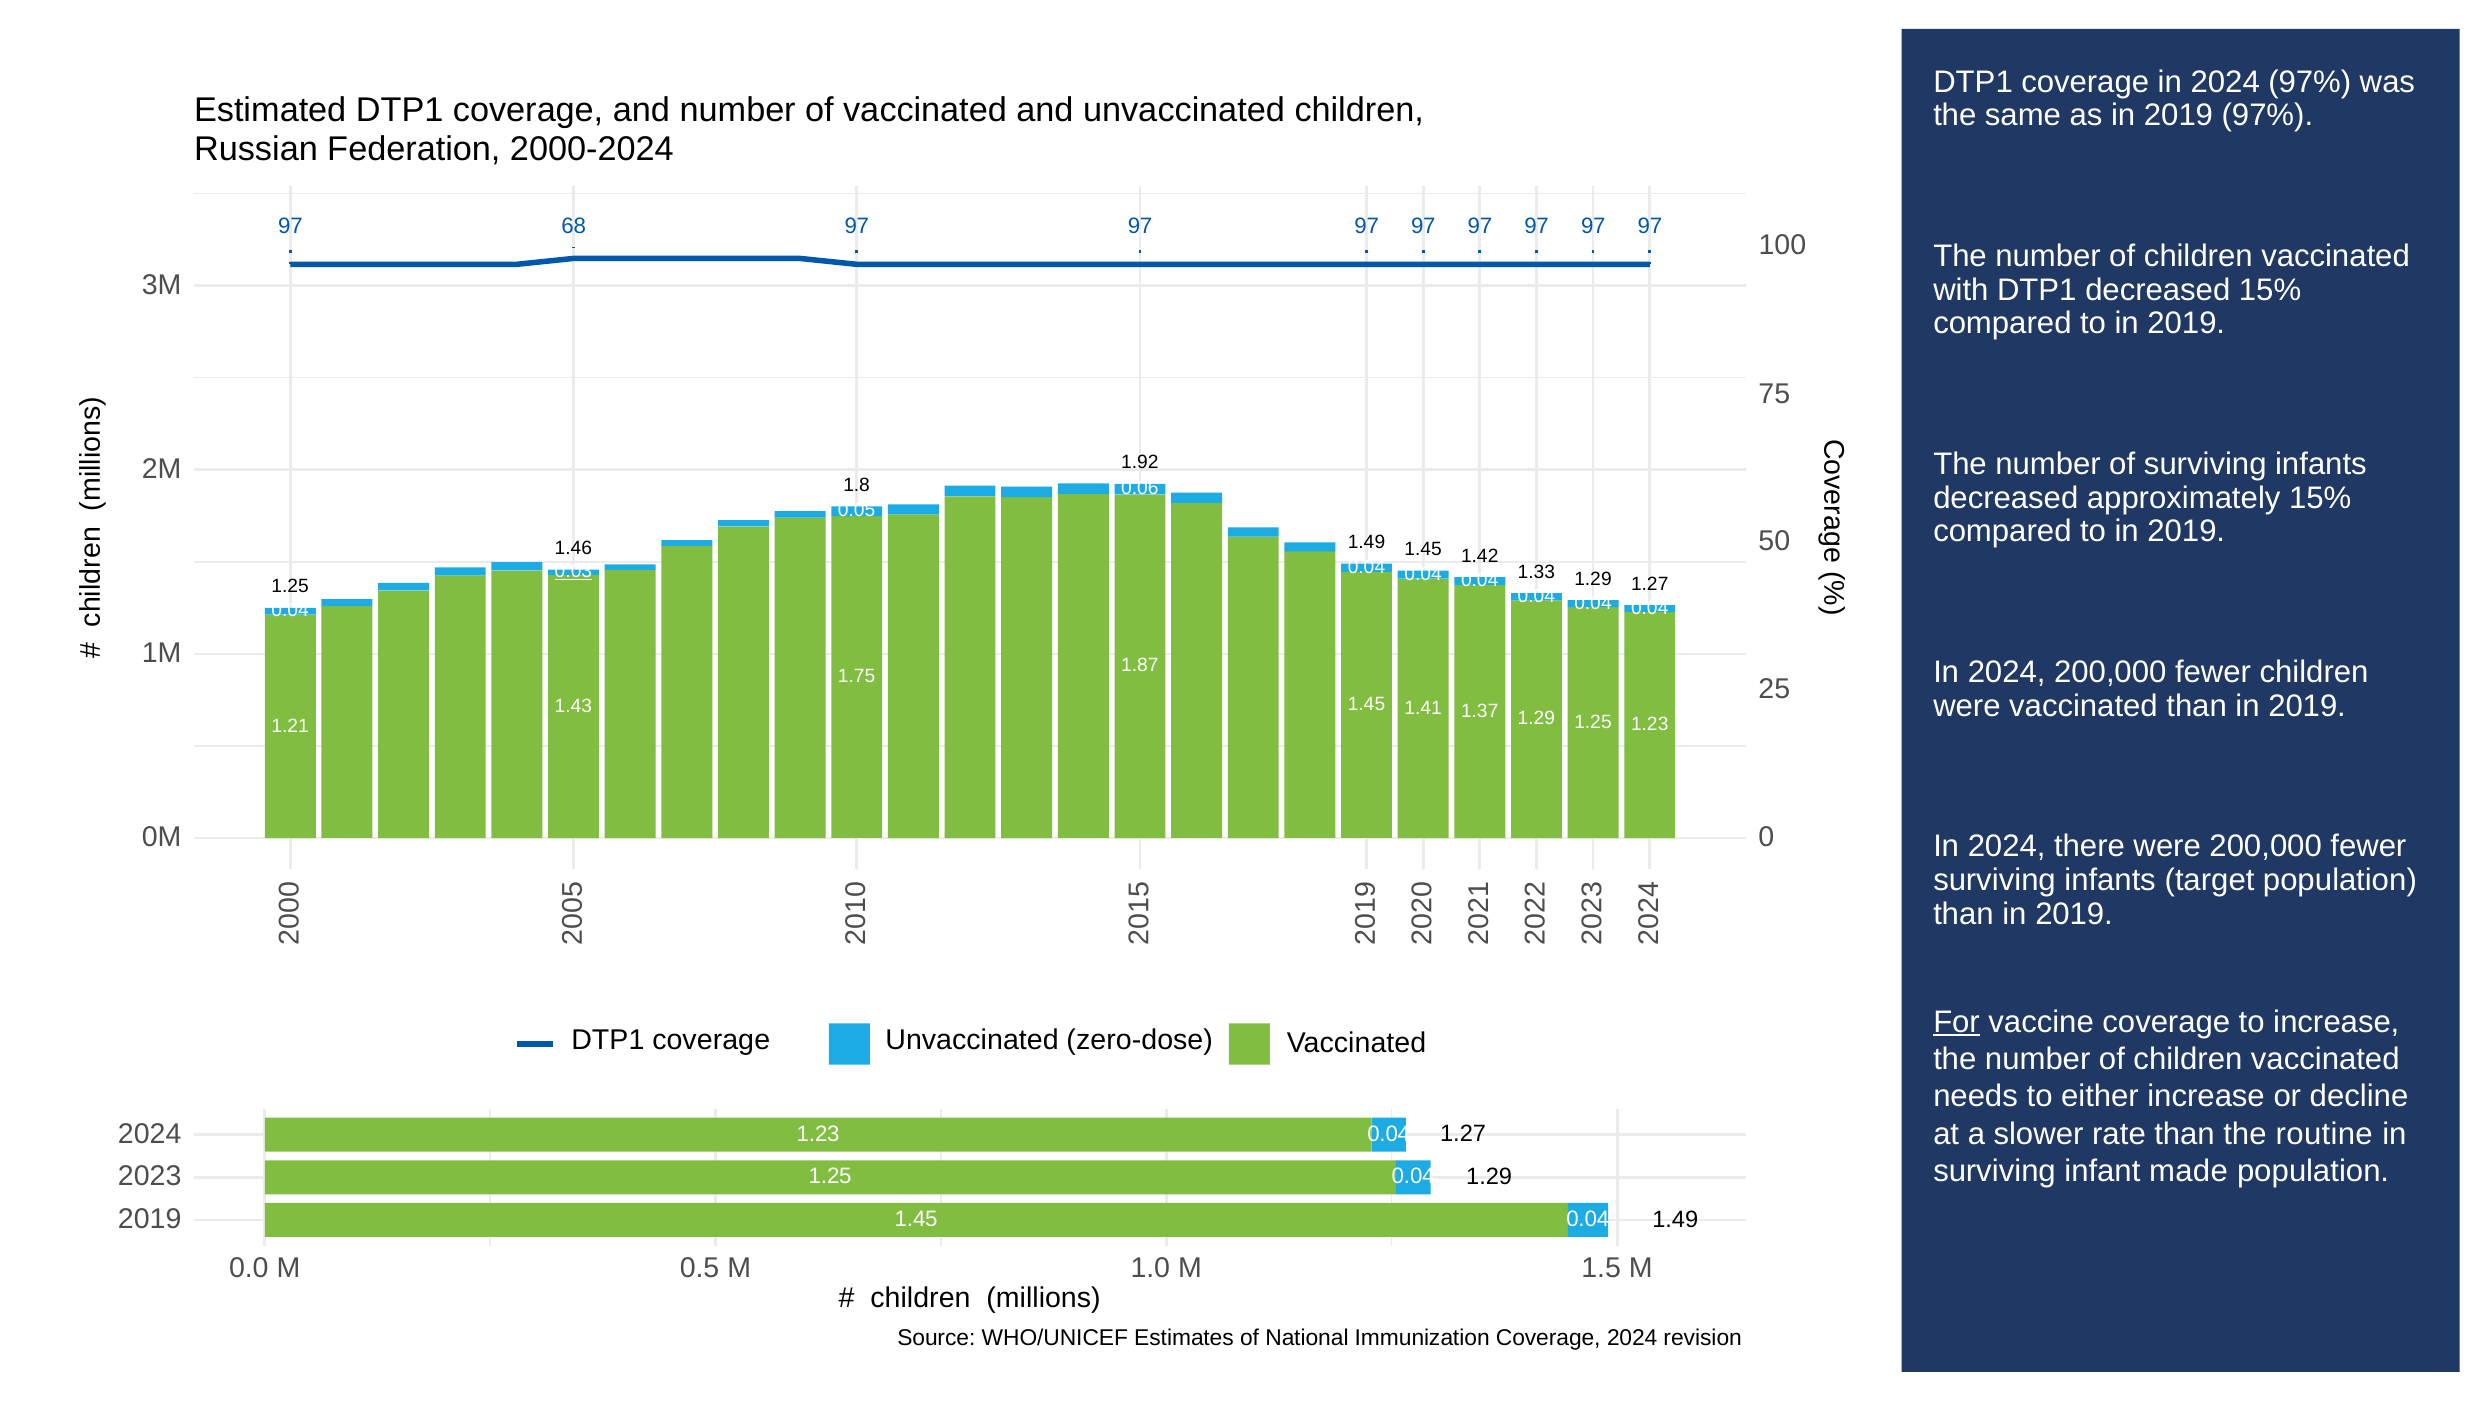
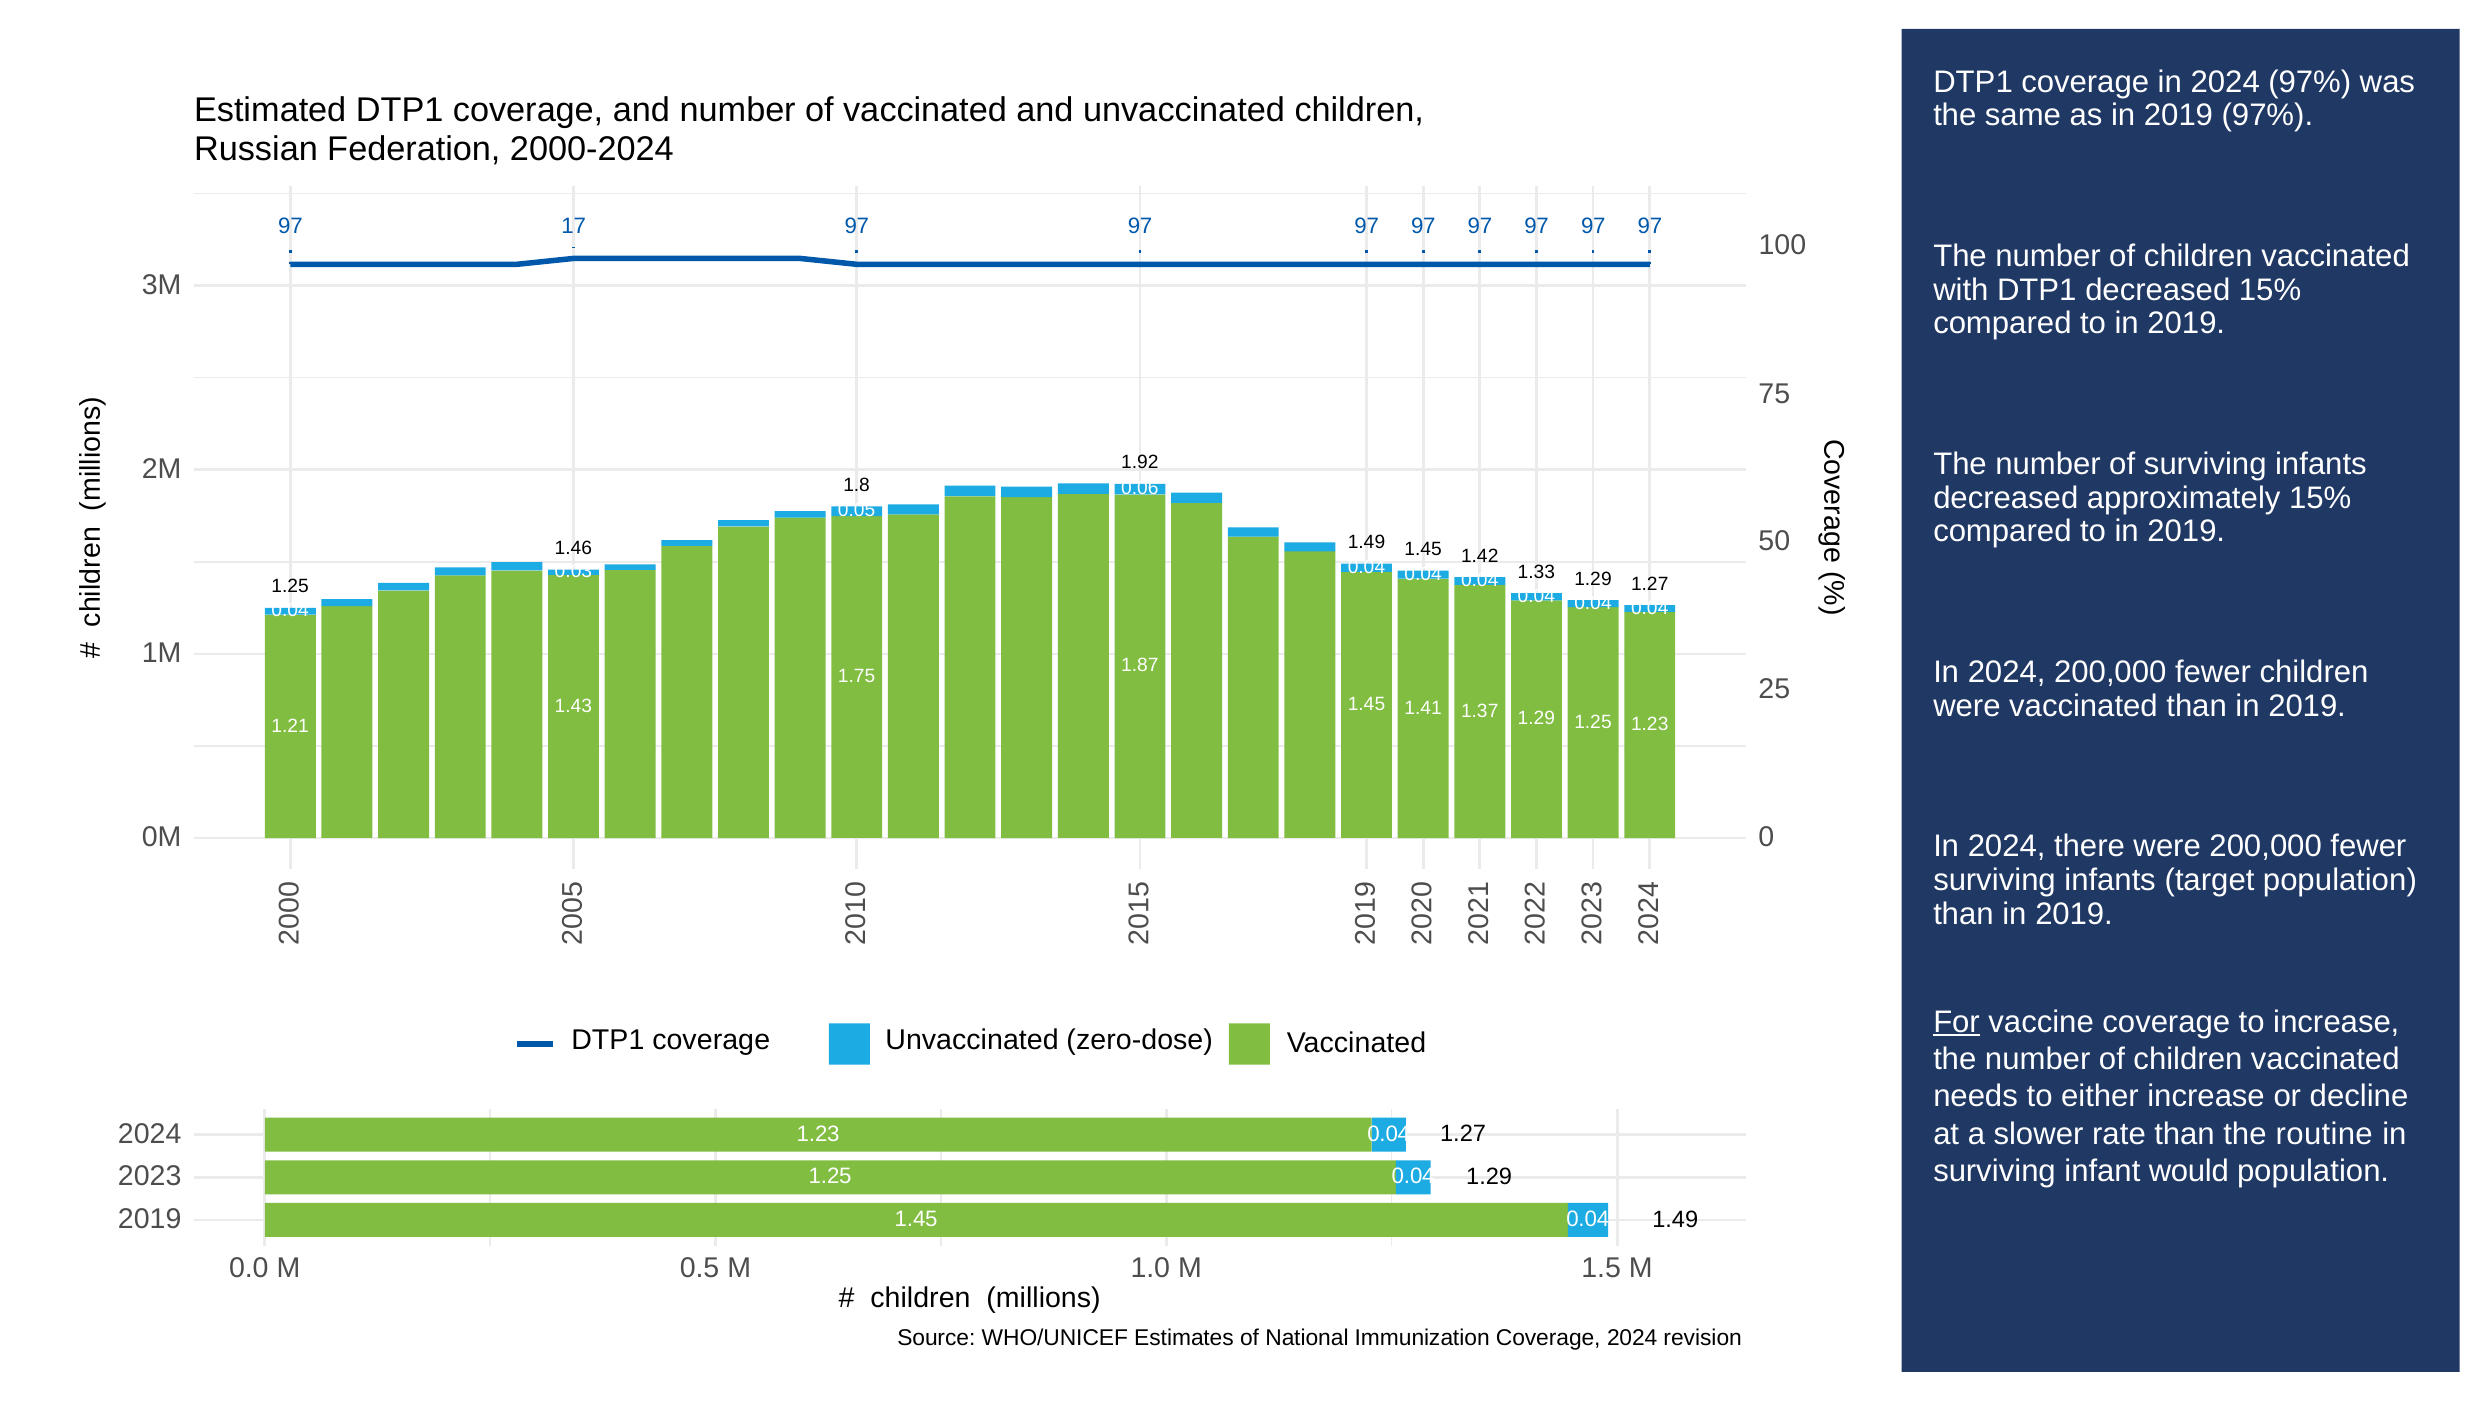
68: 68 -> 17
0.03 underline: present -> none
made: made -> would
